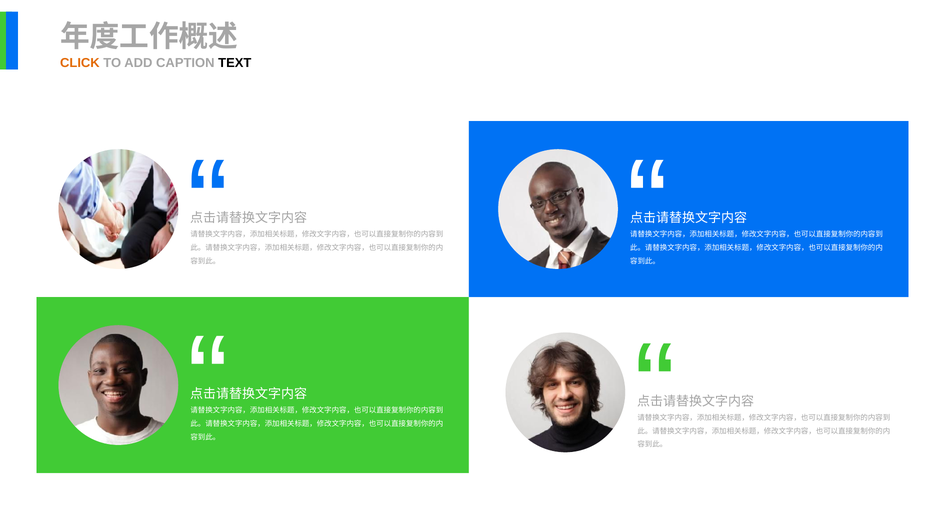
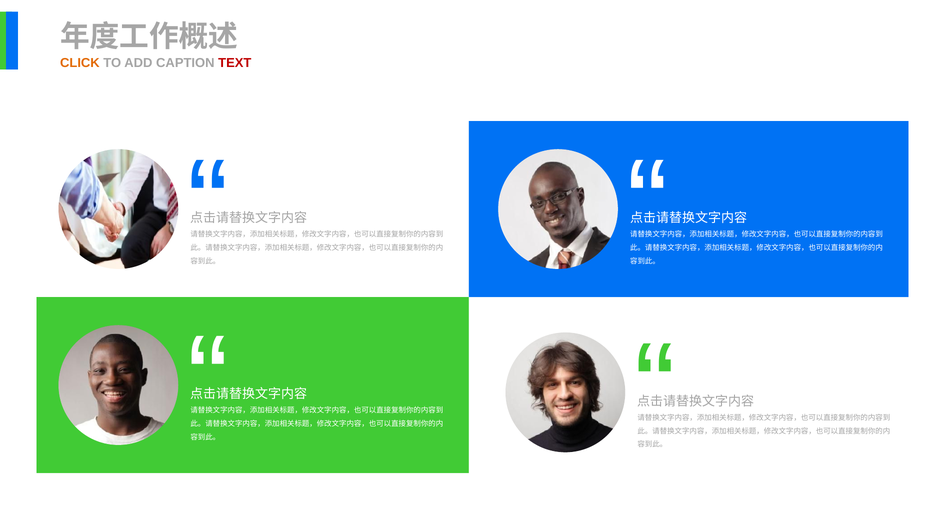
TEXT colour: black -> red
